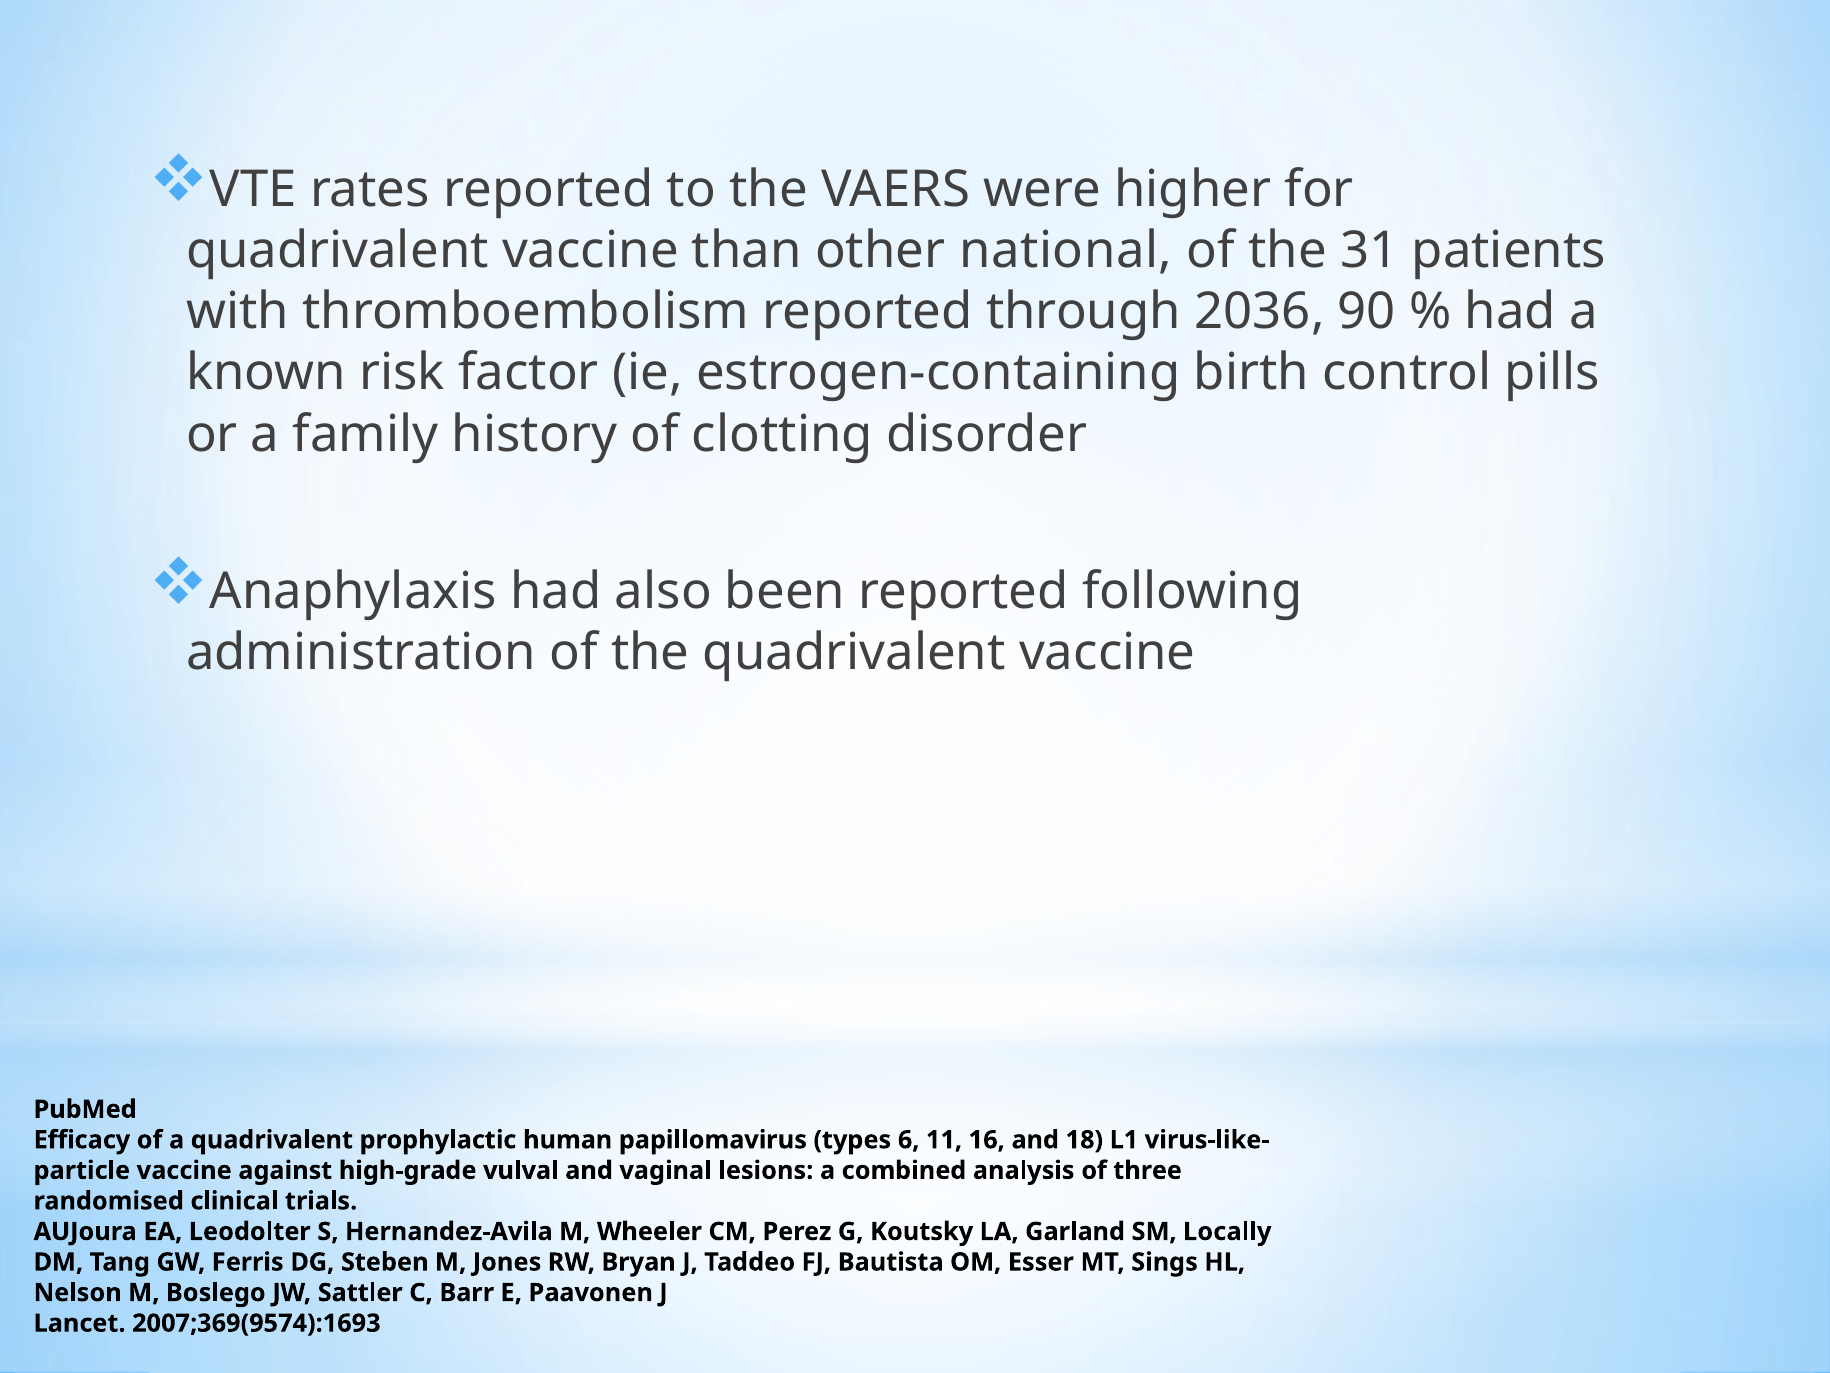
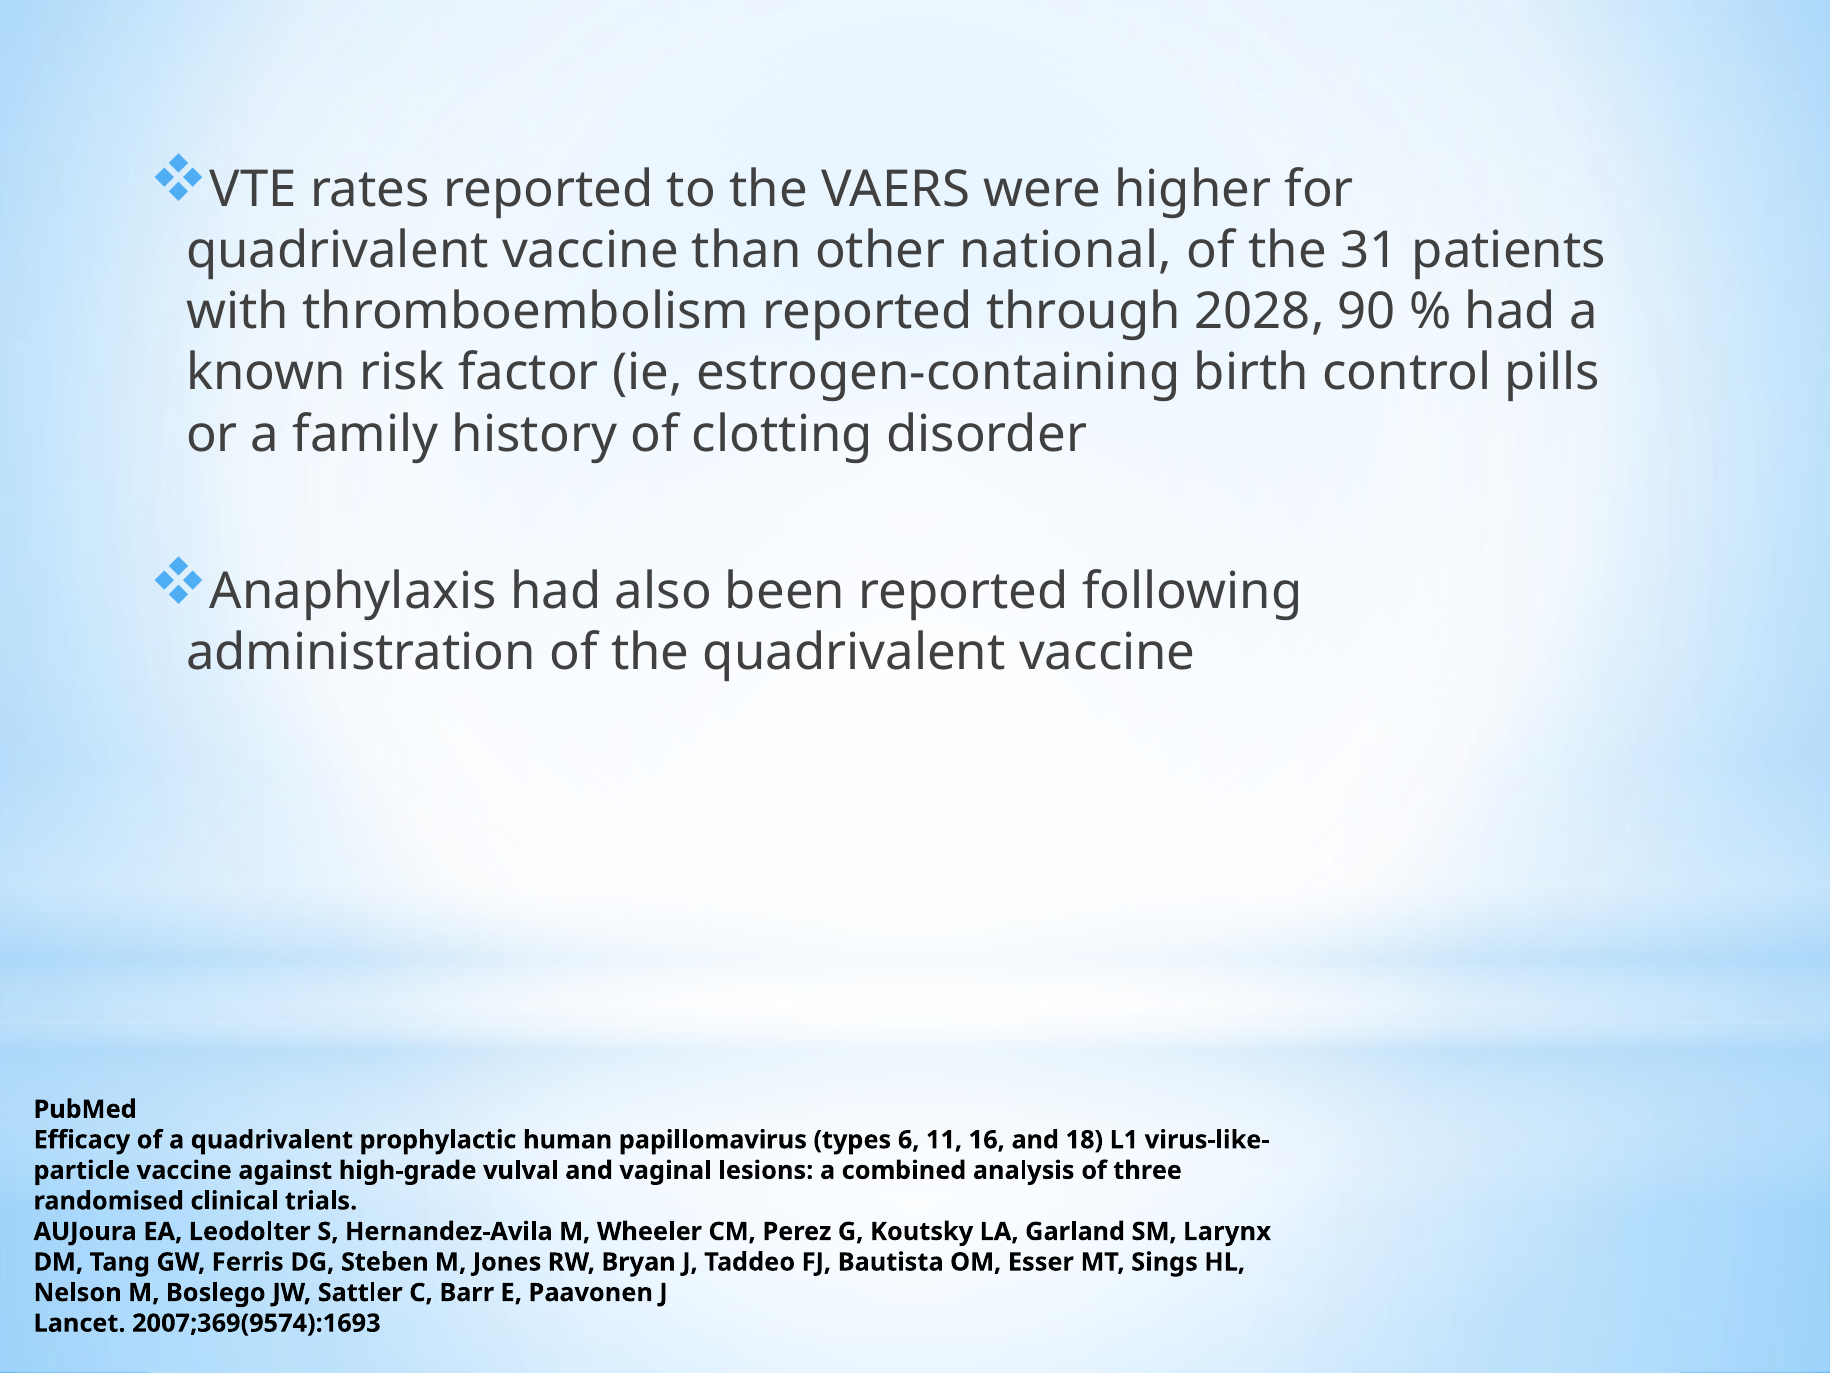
2036: 2036 -> 2028
Locally: Locally -> Larynx
